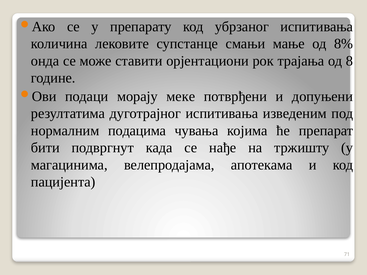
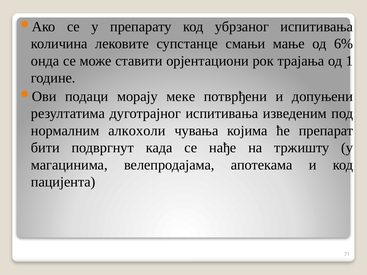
8%: 8% -> 6%
8: 8 -> 1
подацима: подацима -> алкохоли
